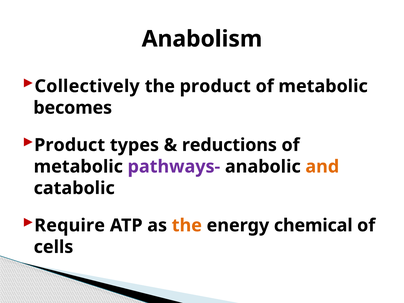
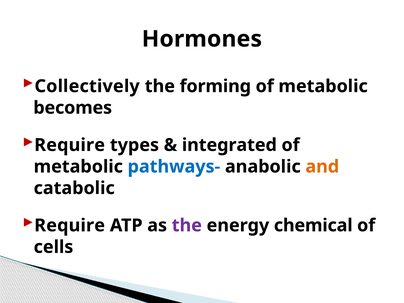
Anabolism: Anabolism -> Hormones
the product: product -> forming
Product at (70, 145): Product -> Require
reductions: reductions -> integrated
pathways- colour: purple -> blue
the at (187, 225) colour: orange -> purple
